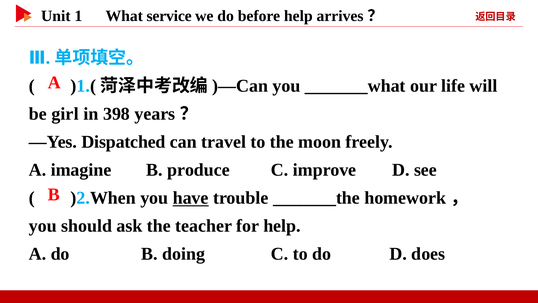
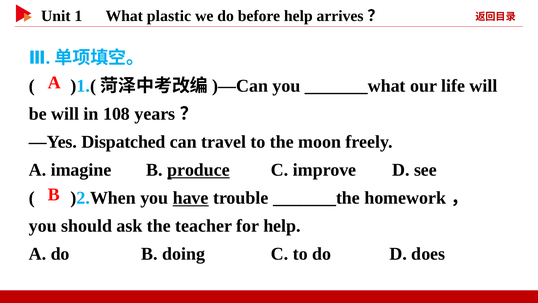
service: service -> plastic
be girl: girl -> will
398: 398 -> 108
produce underline: none -> present
